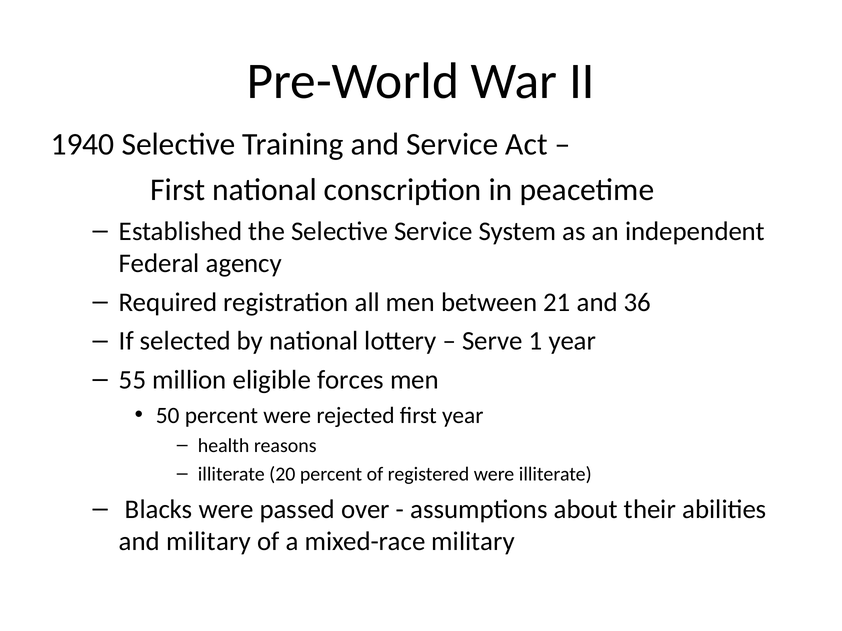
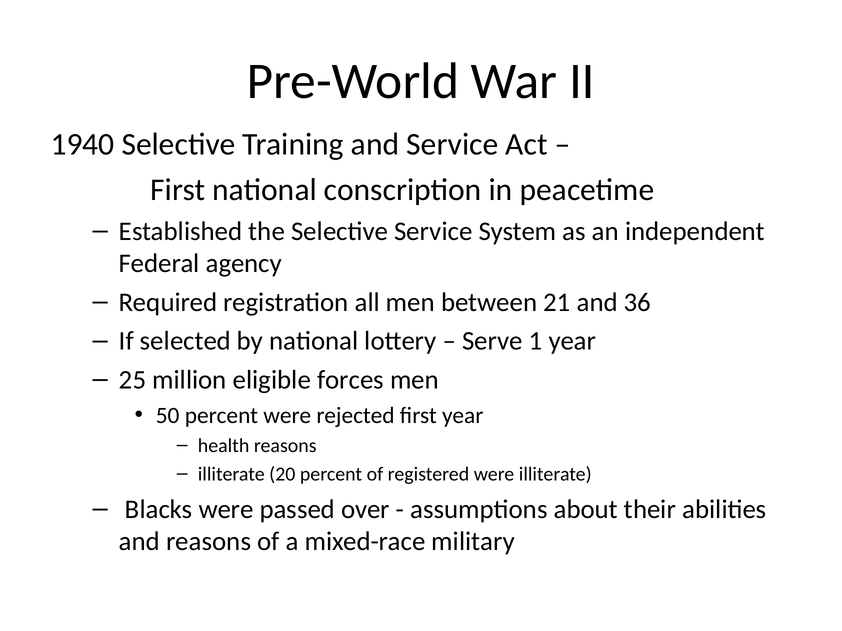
55: 55 -> 25
and military: military -> reasons
